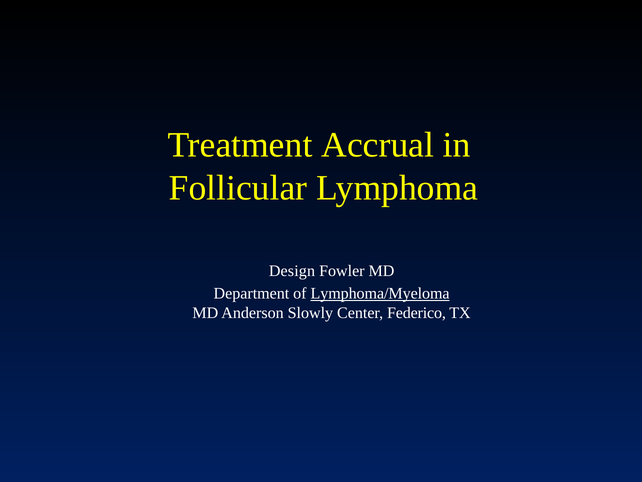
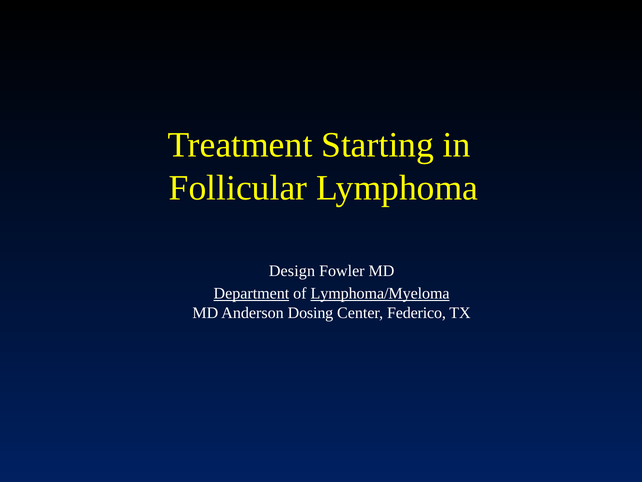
Accrual: Accrual -> Starting
Department underline: none -> present
Slowly: Slowly -> Dosing
